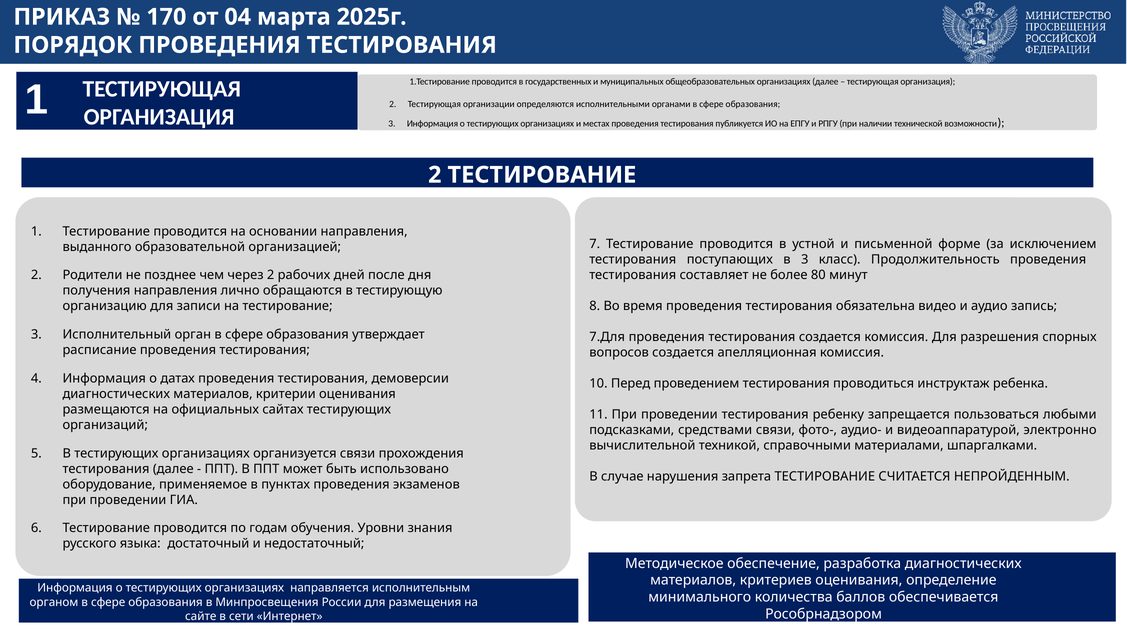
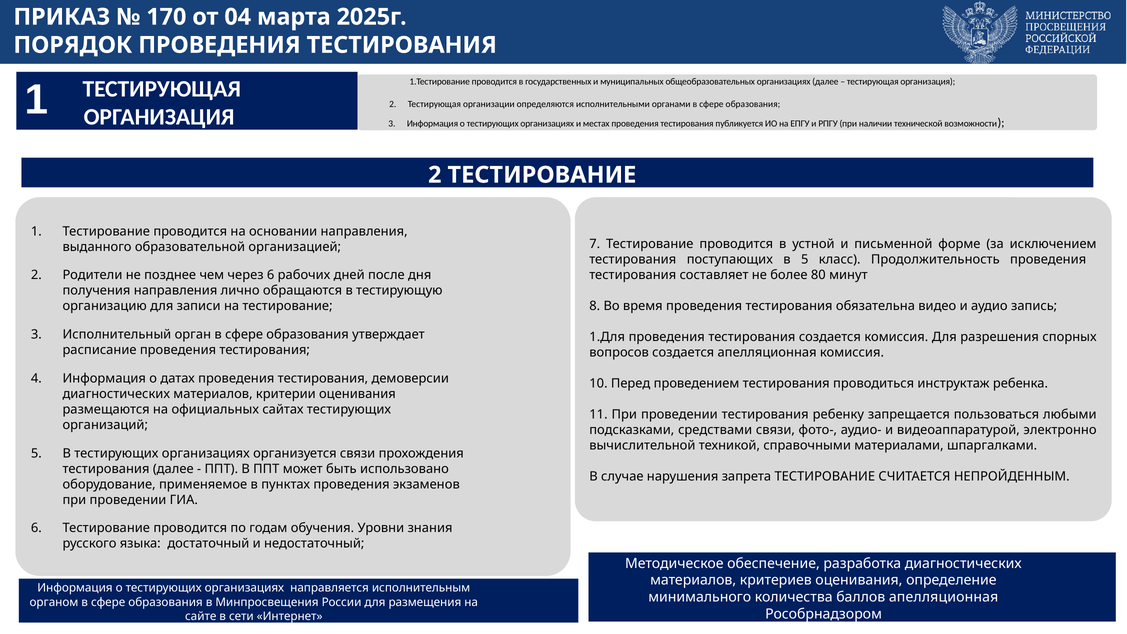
в 3: 3 -> 5
через 2: 2 -> 6
7.Для: 7.Для -> 1.Для
баллов обеспечивается: обеспечивается -> апелляционная
